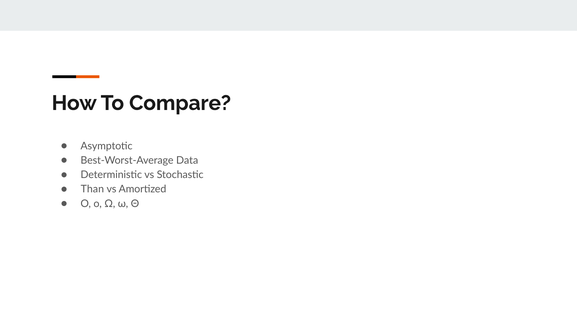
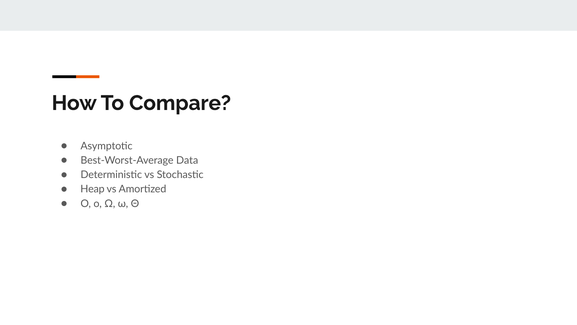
Than: Than -> Heap
